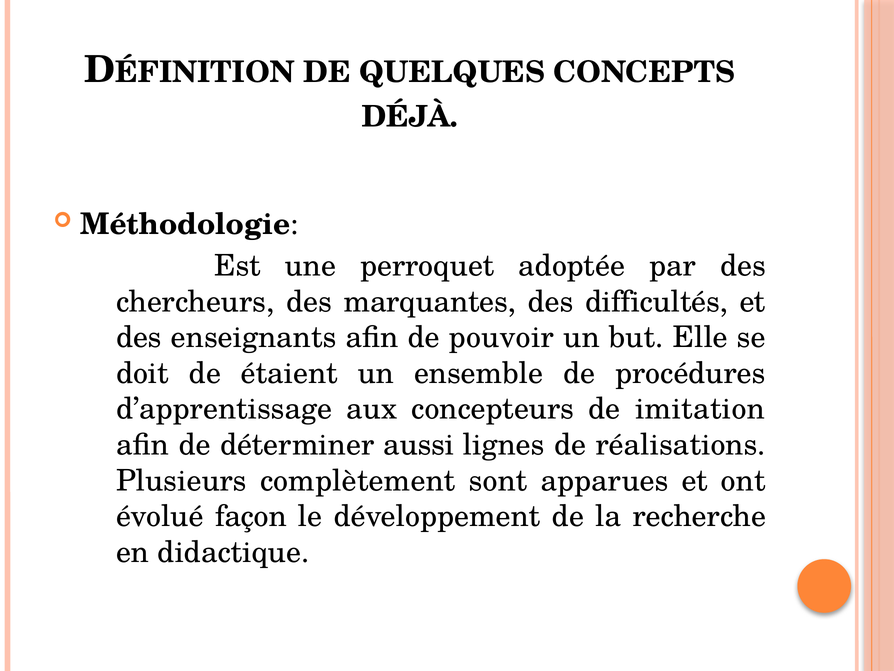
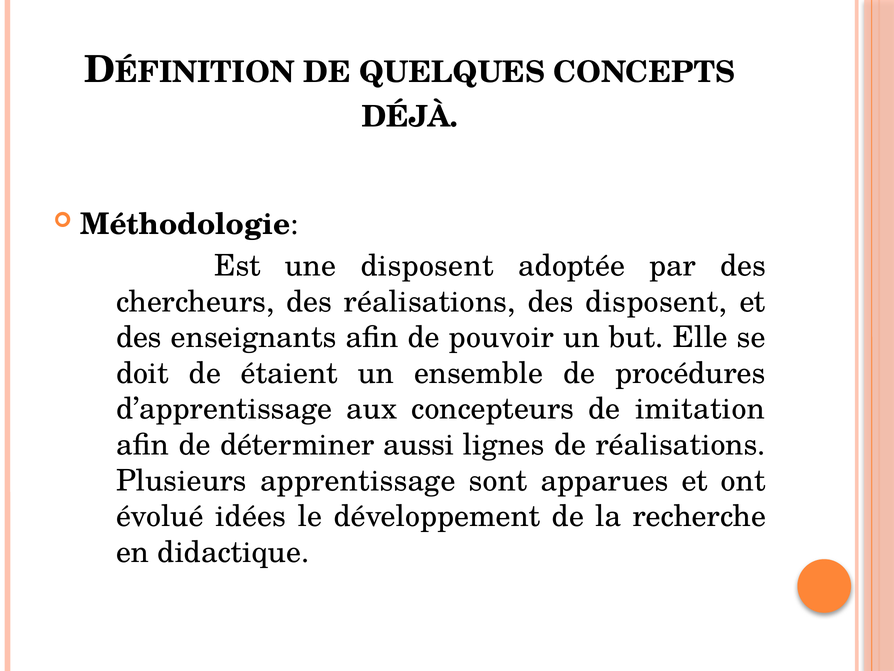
une perroquet: perroquet -> disposent
des marquantes: marquantes -> réalisations
des difficultés: difficultés -> disposent
complètement: complètement -> apprentissage
façon: façon -> idées
